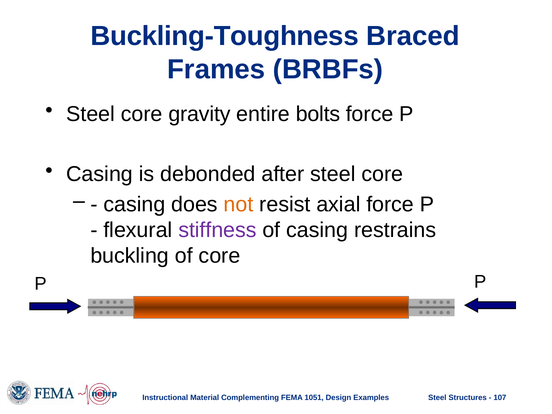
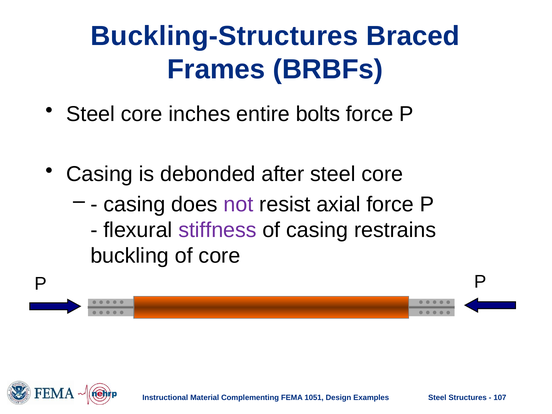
Buckling-Toughness: Buckling-Toughness -> Buckling-Structures
gravity: gravity -> inches
not colour: orange -> purple
